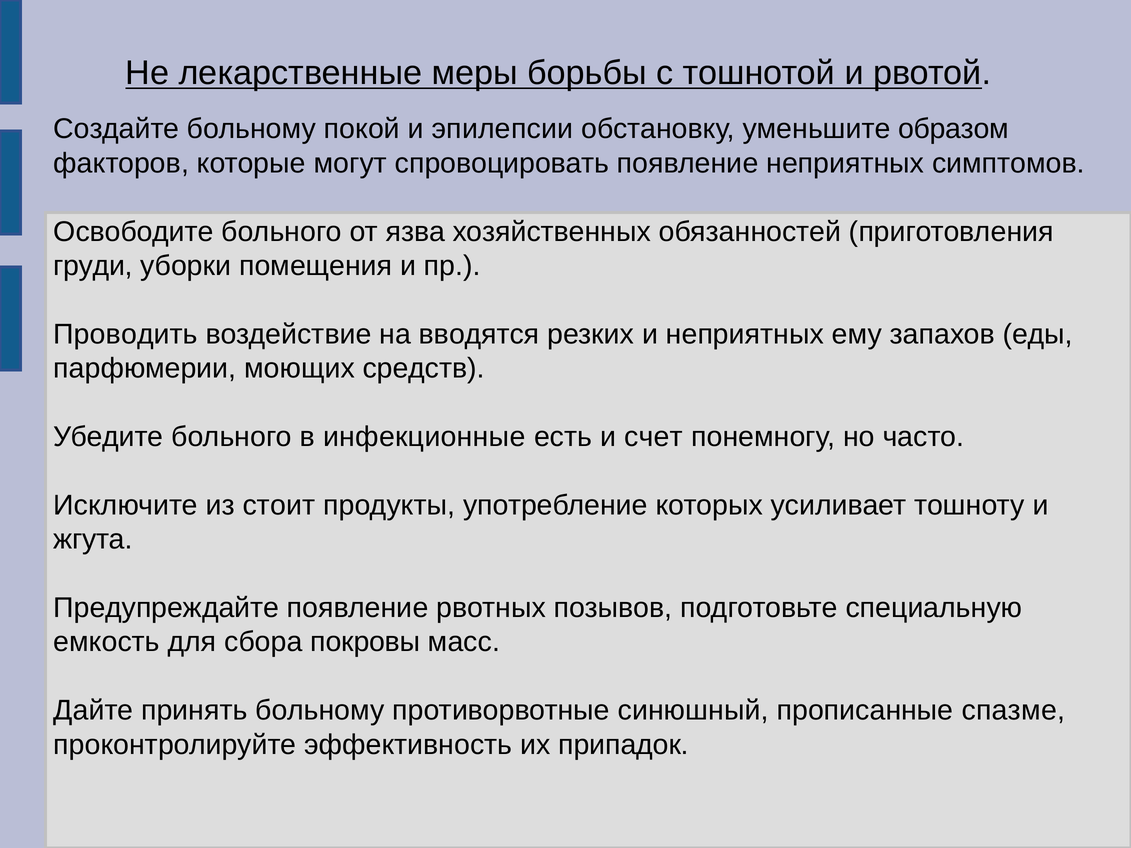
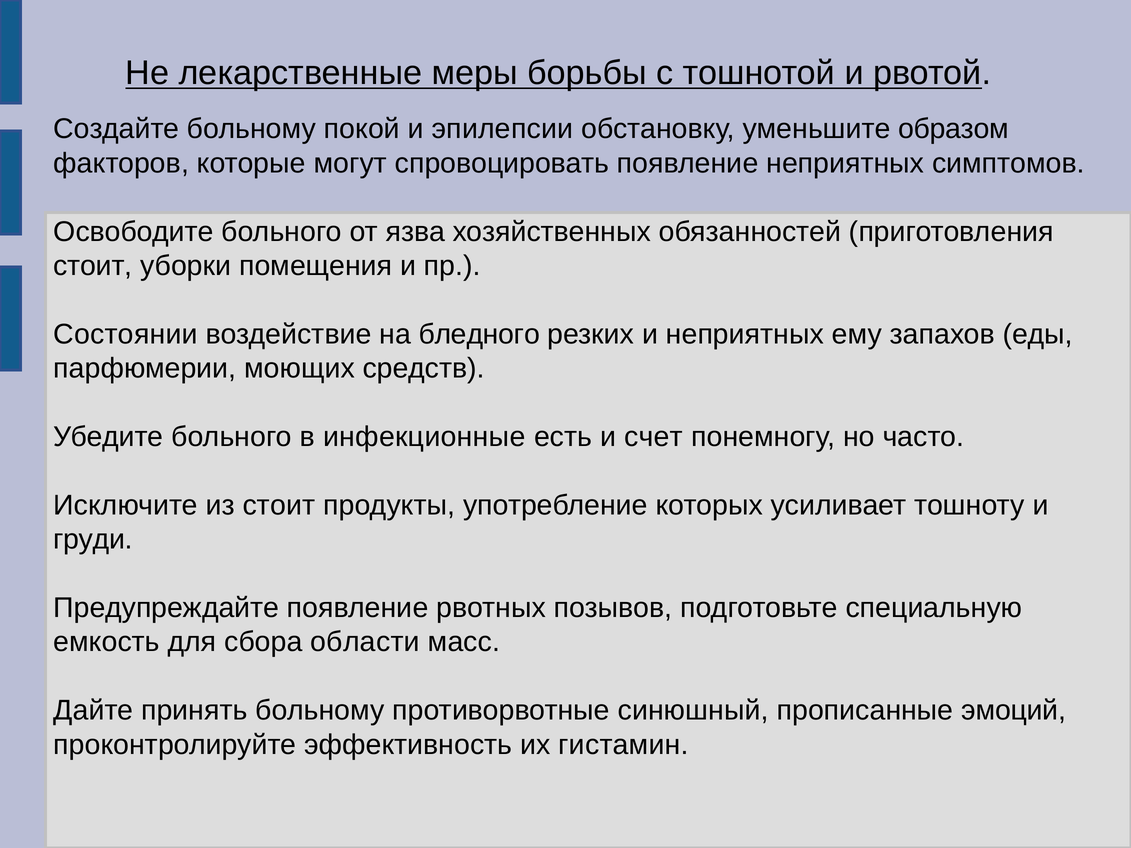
груди at (93, 266): груди -> стоит
Проводить: Проводить -> Состоянии
вводятся: вводятся -> бледного
жгута: жгута -> груди
покровы: покровы -> области
спазме: спазме -> эмоций
припадок: припадок -> гистамин
